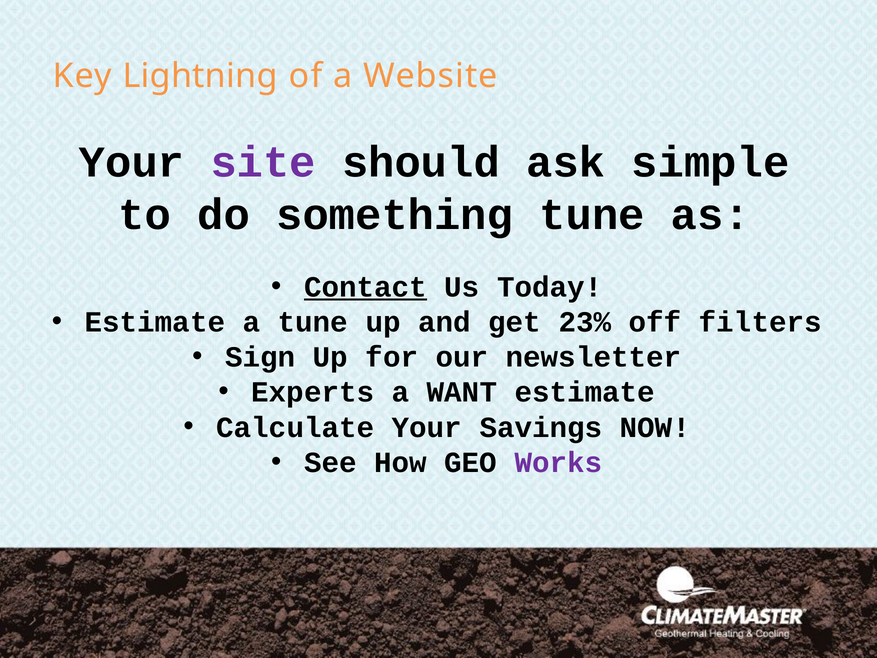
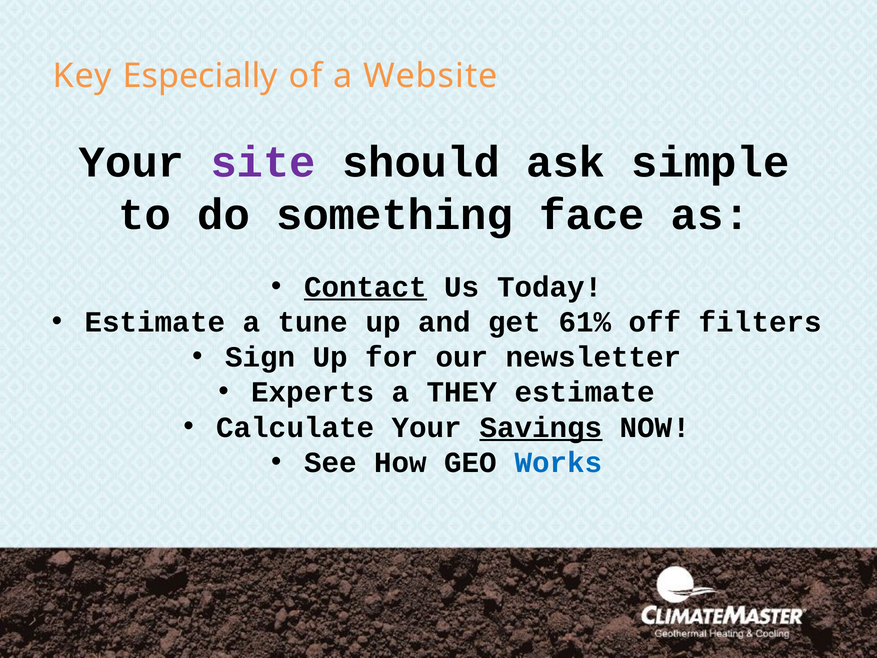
Lightning: Lightning -> Especially
something tune: tune -> face
23%: 23% -> 61%
WANT: WANT -> THEY
Savings underline: none -> present
Works colour: purple -> blue
